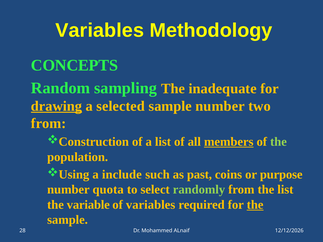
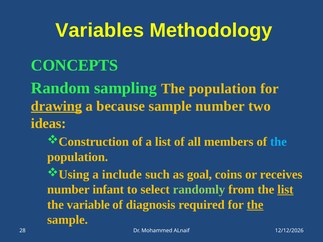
sampling The inadequate: inadequate -> population
selected: selected -> because
from at (49, 123): from -> ideas
members underline: present -> none
the at (278, 142) colour: light green -> light blue
past: past -> goal
purpose: purpose -> receives
quota: quota -> infant
list at (285, 190) underline: none -> present
of variables: variables -> diagnosis
